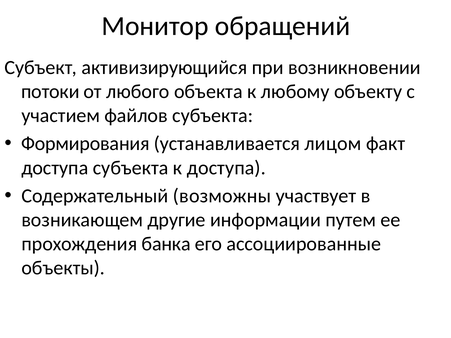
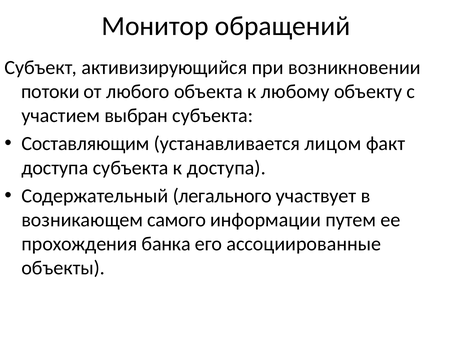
файлов: файлов -> выбран
Формирования: Формирования -> Составляющим
возможны: возможны -> легального
другие: другие -> самого
